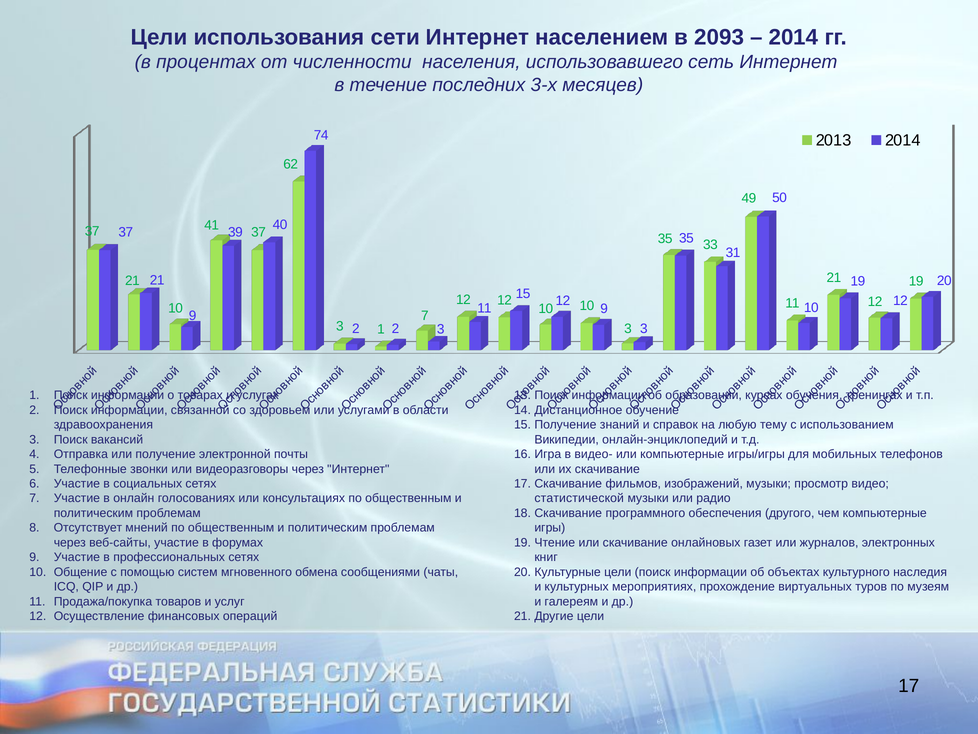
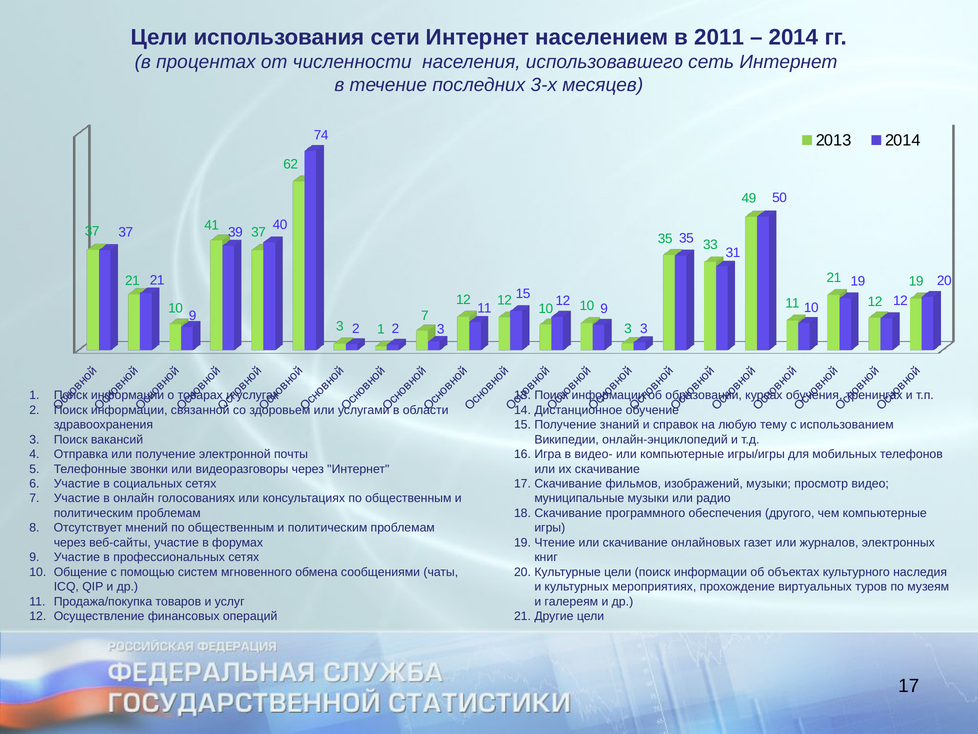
2093: 2093 -> 2011
статистической: статистической -> муниципальные
